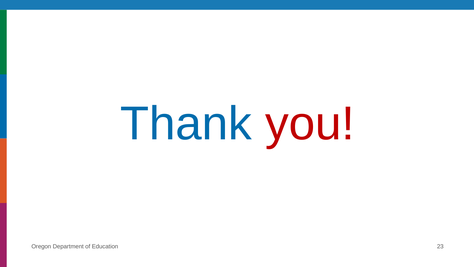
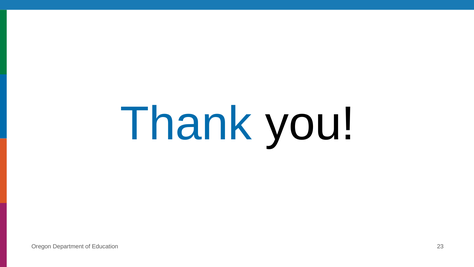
you colour: red -> black
